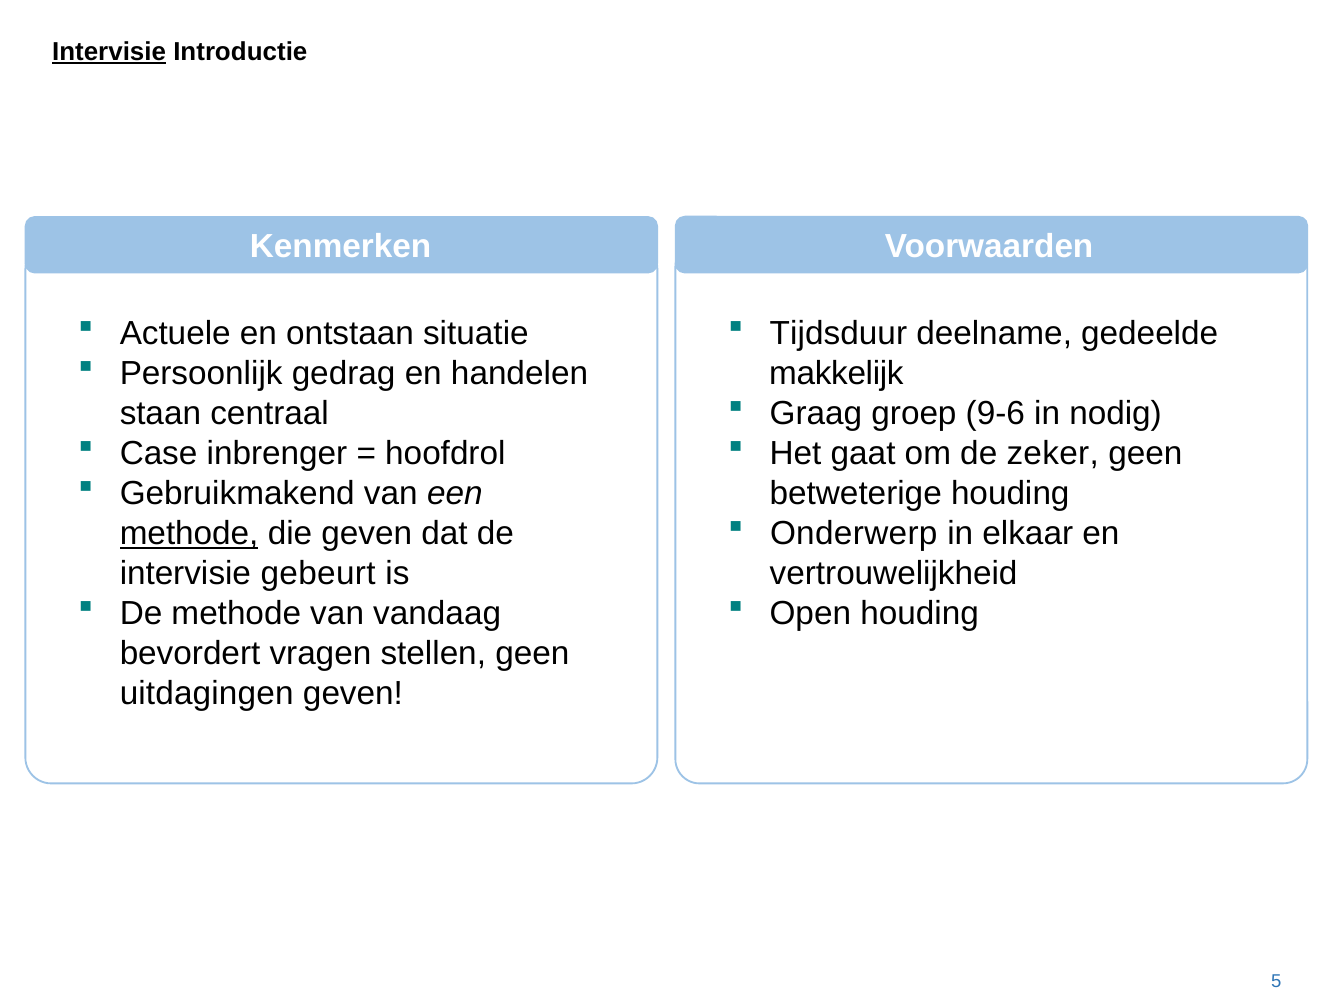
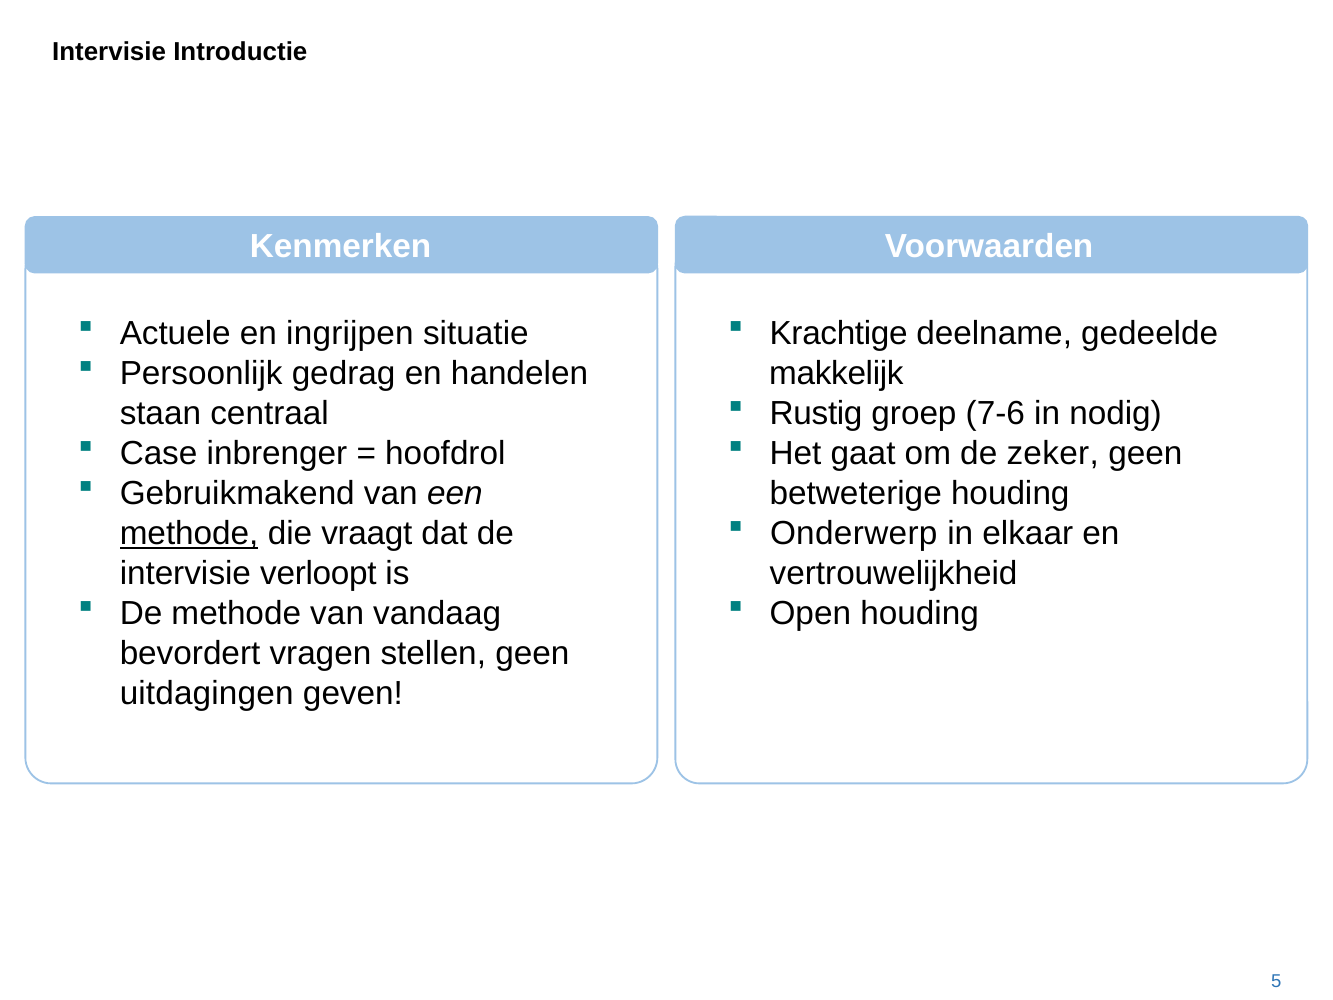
Intervisie at (109, 52) underline: present -> none
ontstaan: ontstaan -> ingrijpen
Tijdsduur: Tijdsduur -> Krachtige
Graag: Graag -> Rustig
9-6: 9-6 -> 7-6
die geven: geven -> vraagt
gebeurt: gebeurt -> verloopt
